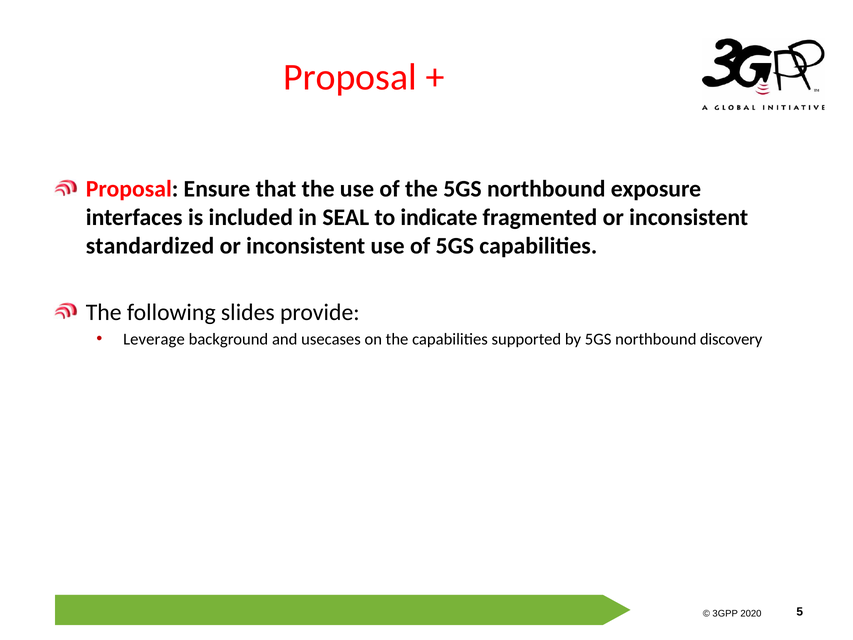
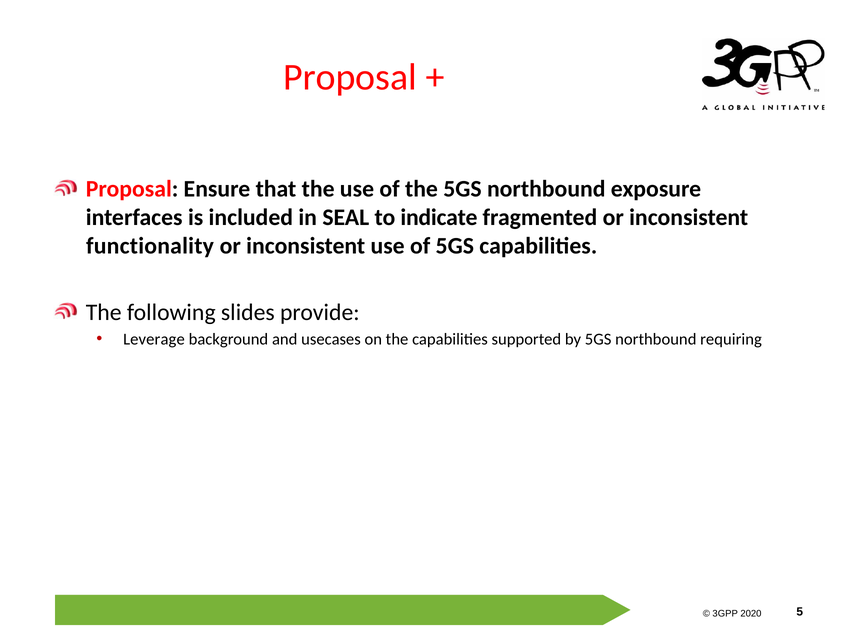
standardized: standardized -> functionality
discovery: discovery -> requiring
